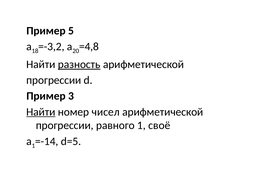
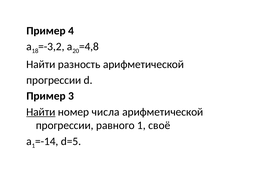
5: 5 -> 4
разность underline: present -> none
чисел: чисел -> числа
